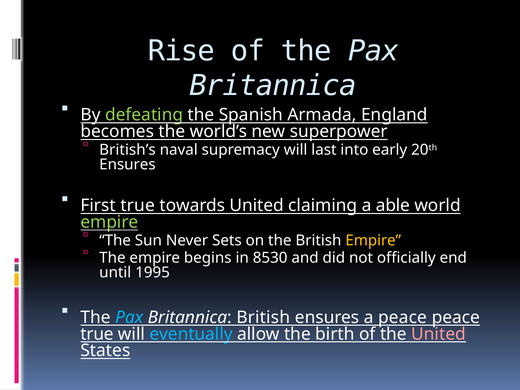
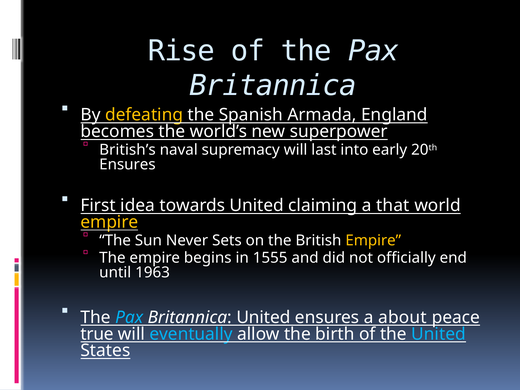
defeating colour: light green -> yellow
First true: true -> idea
able: able -> that
empire at (109, 222) colour: light green -> yellow
8530: 8530 -> 1555
1995: 1995 -> 1963
Britannica British: British -> United
a peace: peace -> about
United at (439, 334) colour: pink -> light blue
